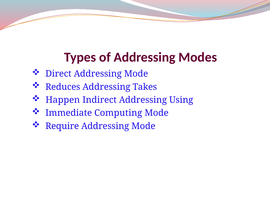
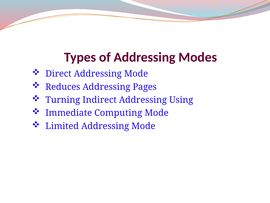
Takes: Takes -> Pages
Happen: Happen -> Turning
Require: Require -> Limited
